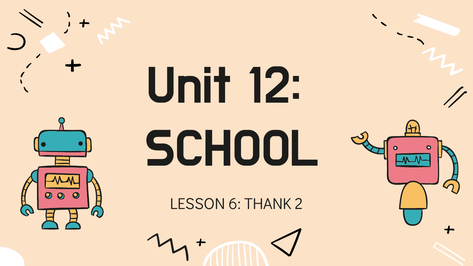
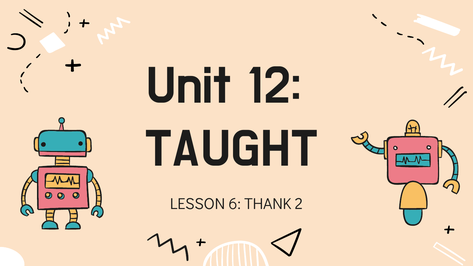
SCHOOL: SCHOOL -> TAUGHT
